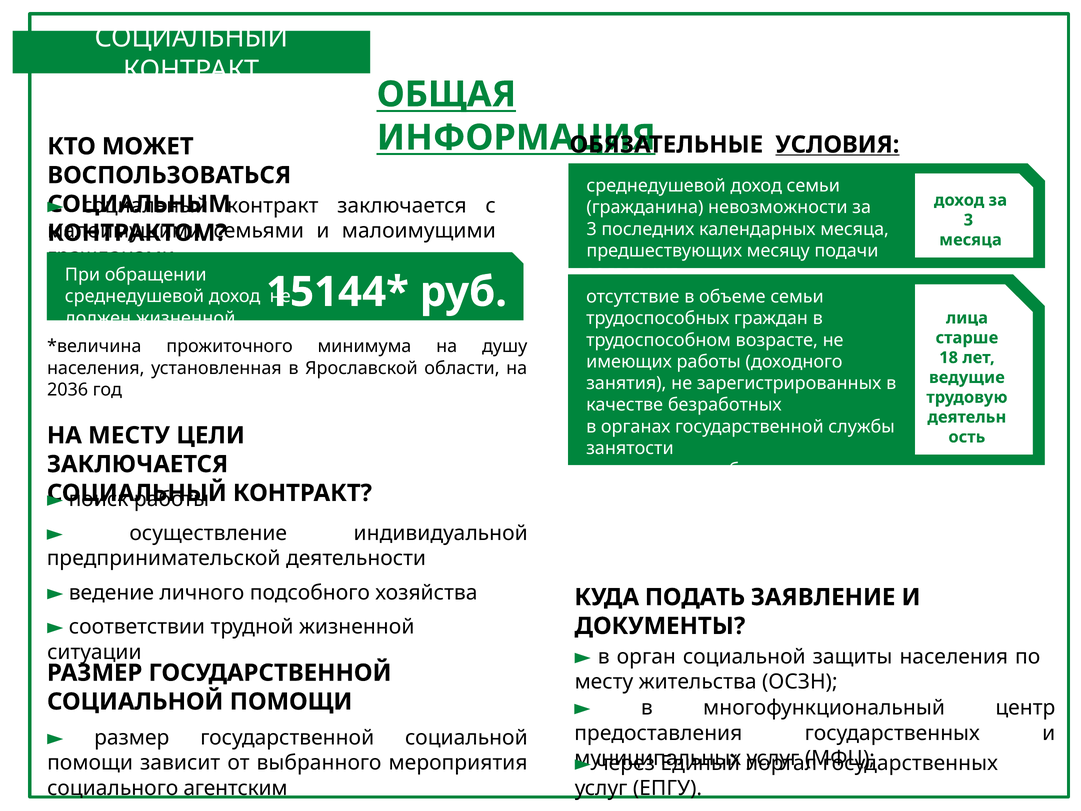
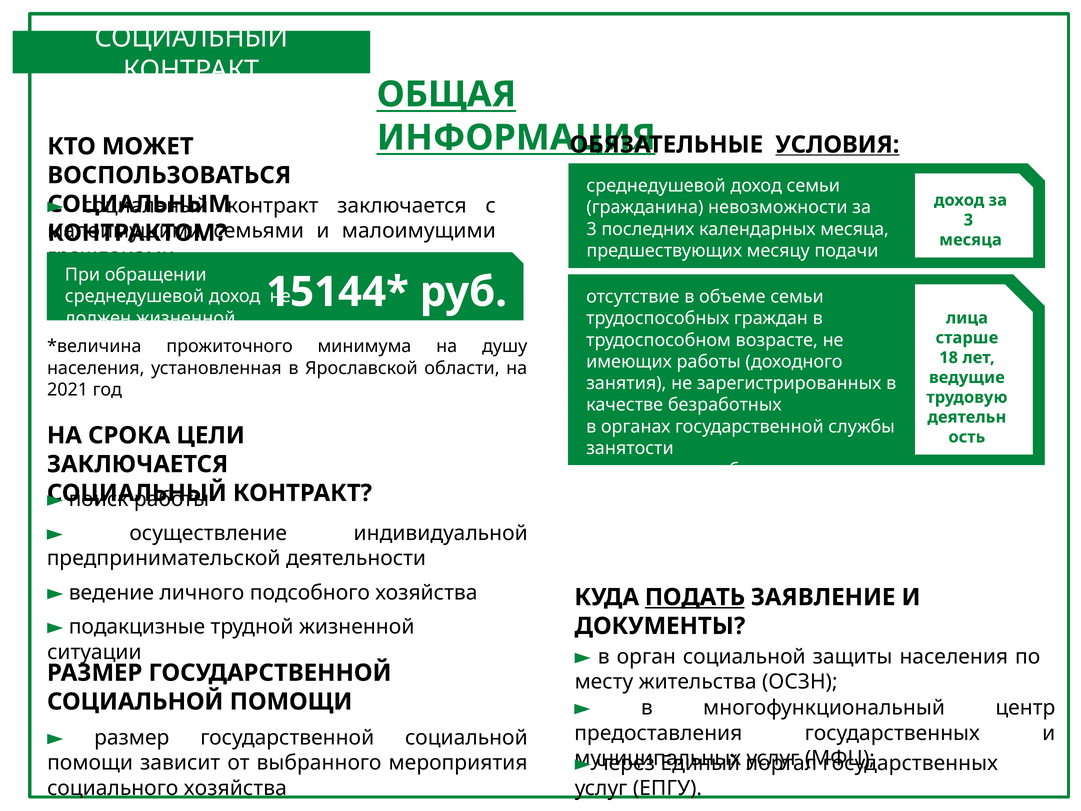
2036: 2036 -> 2021
НА МЕСТУ: МЕСТУ -> СРОКА
ПОДАТЬ underline: none -> present
соответствии: соответствии -> подакцизные
социального агентским: агентским -> хозяйства
